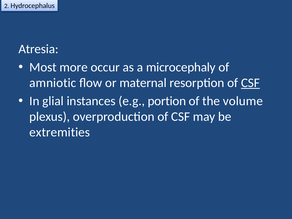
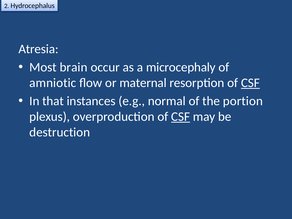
more: more -> brain
glial: glial -> that
portion: portion -> normal
volume: volume -> portion
CSF at (181, 117) underline: none -> present
extremities: extremities -> destruction
